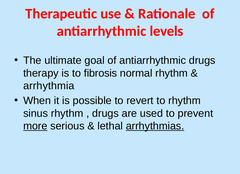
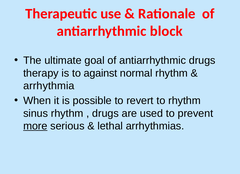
levels: levels -> block
fibrosis: fibrosis -> against
arrhythmias underline: present -> none
